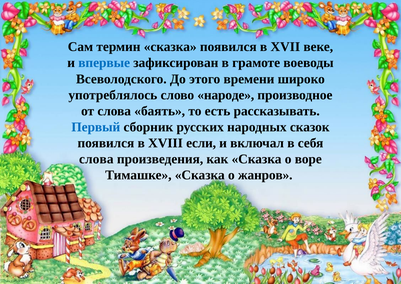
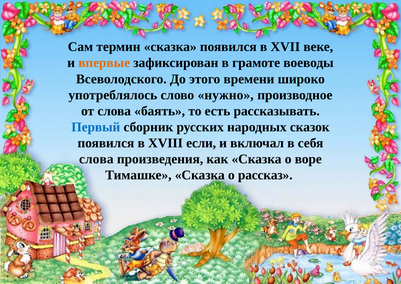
впервые colour: blue -> orange
народе: народе -> нужно
жанров: жанров -> рассказ
